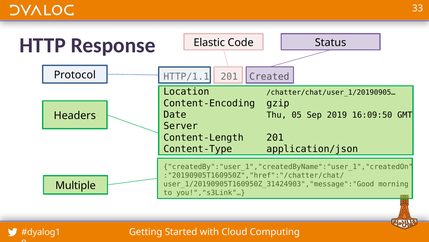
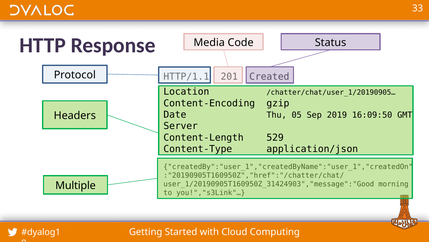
Elastic: Elastic -> Media
Content-Length 201: 201 -> 529
